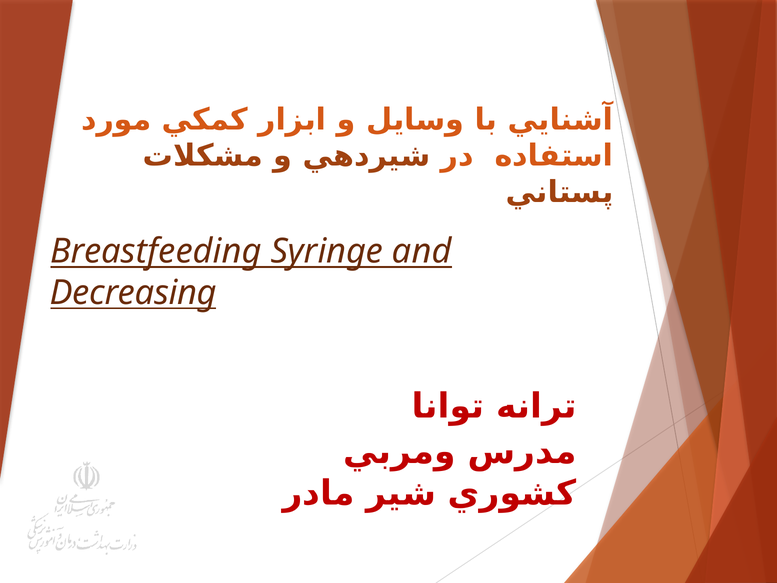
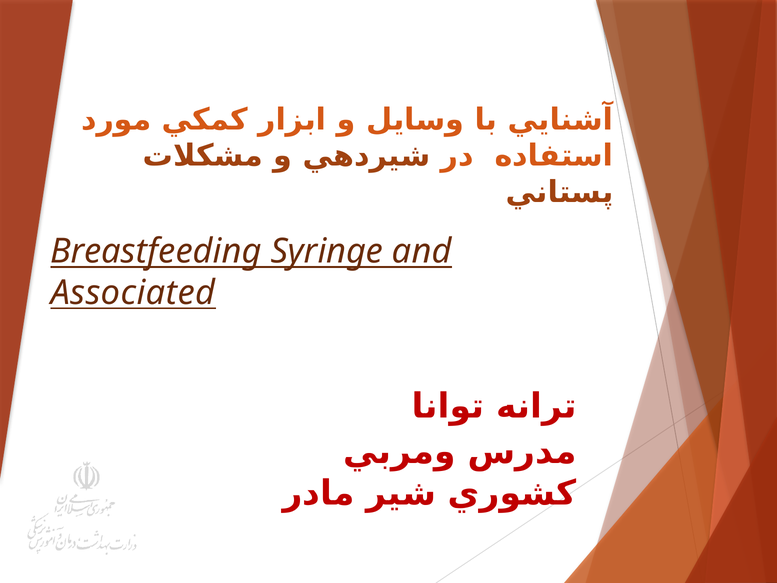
Decreasing: Decreasing -> Associated
